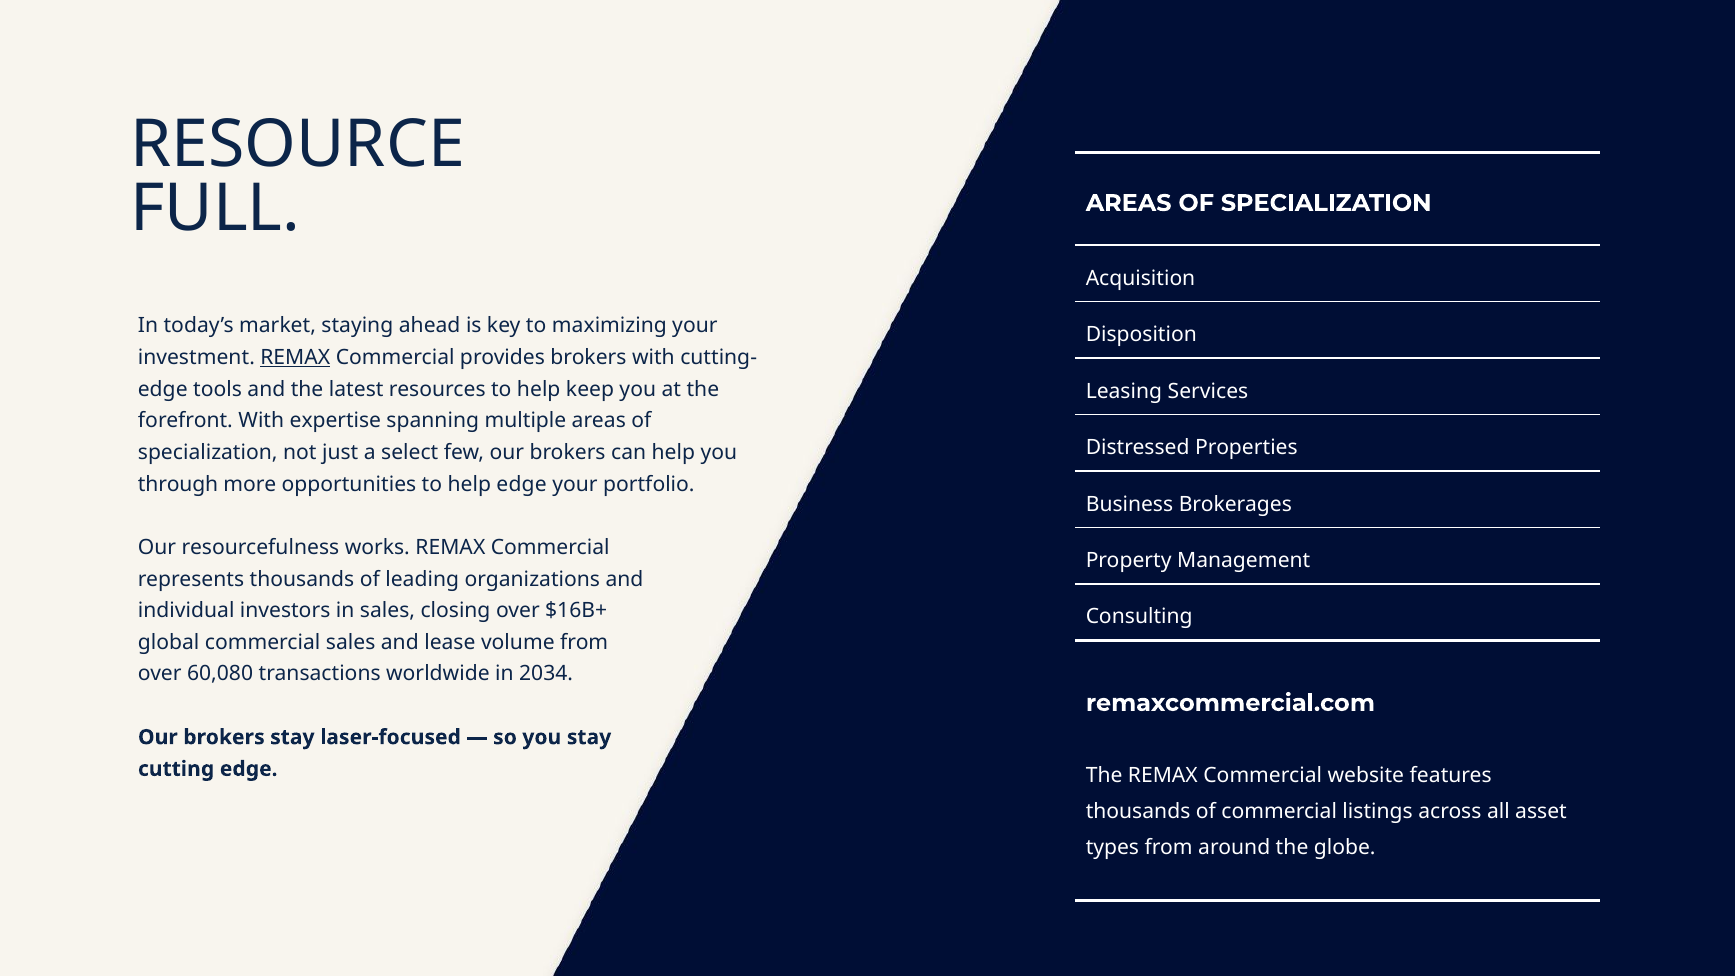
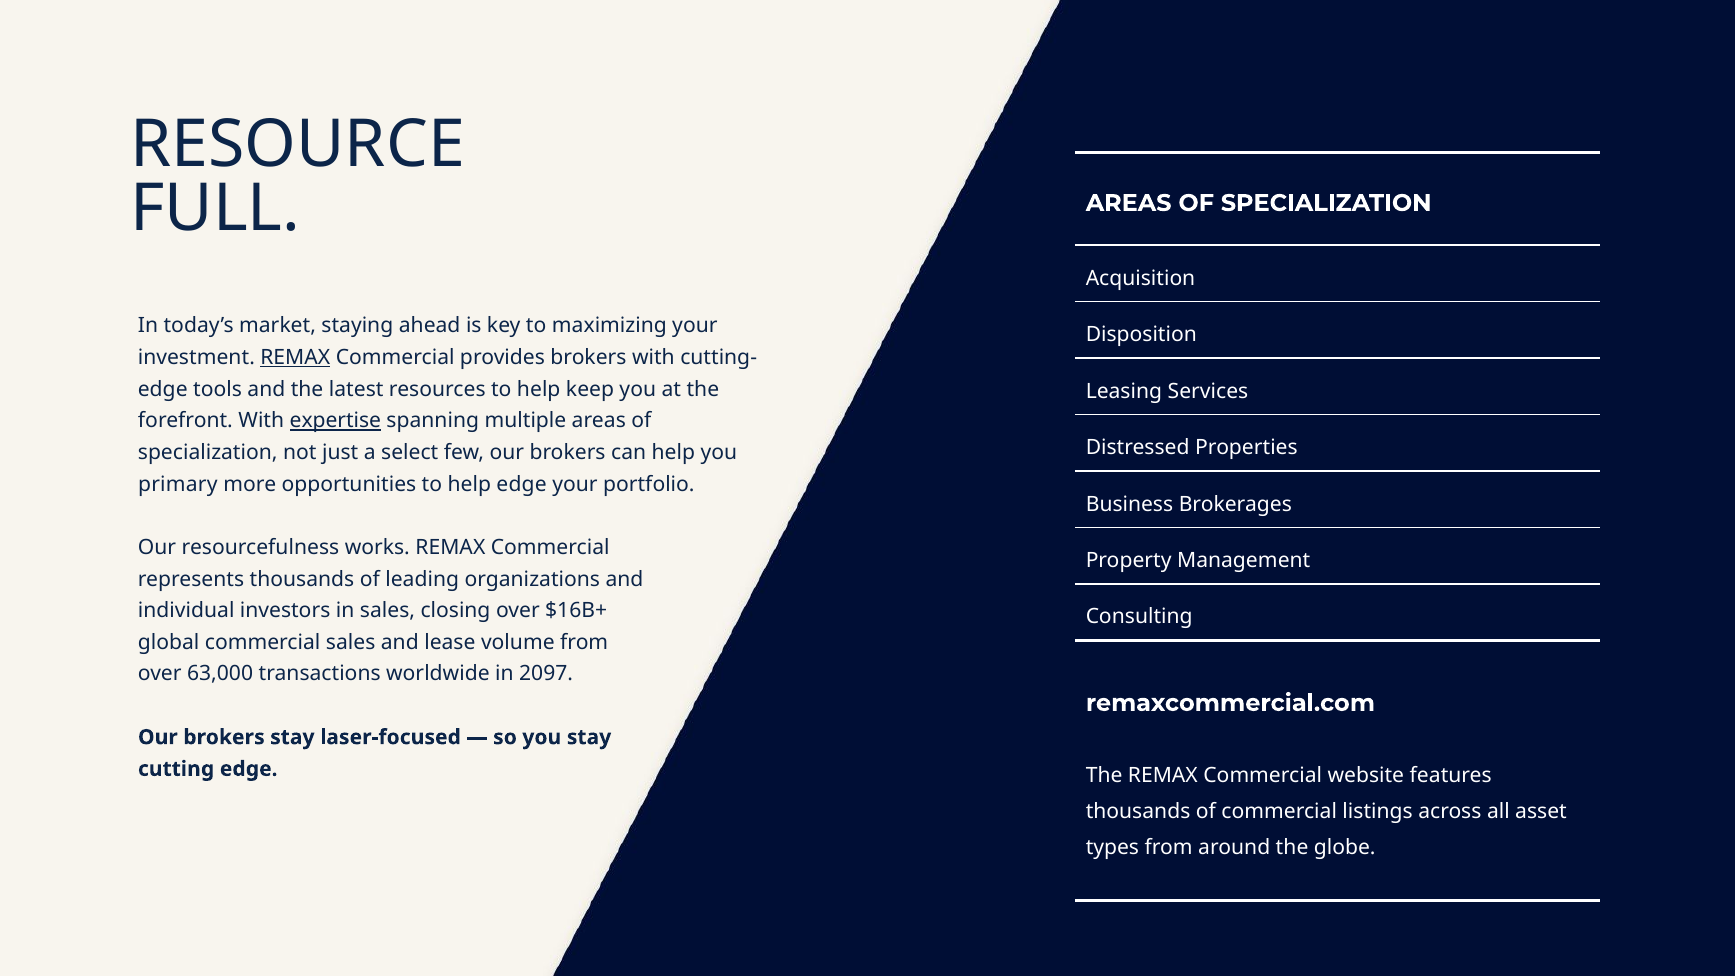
expertise underline: none -> present
through: through -> primary
60,080: 60,080 -> 63,000
2034: 2034 -> 2097
